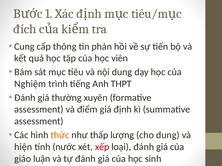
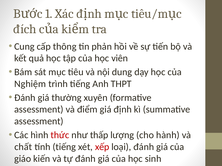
thức colour: orange -> red
cho dung: dung -> hành
hiện: hiện -> chất
tính nước: nước -> tiếng
luận: luận -> kiến
